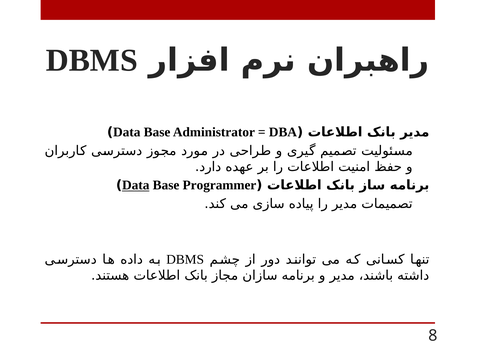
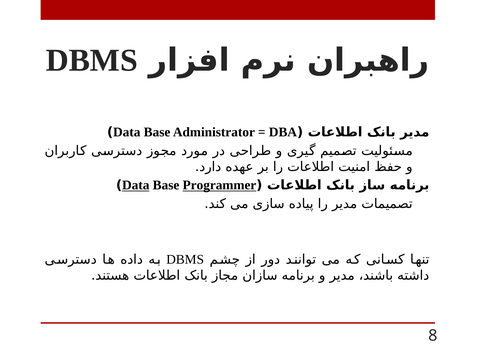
Programmer underline: none -> present
